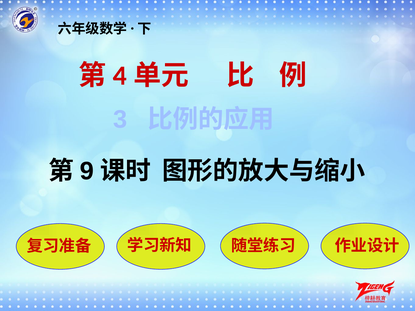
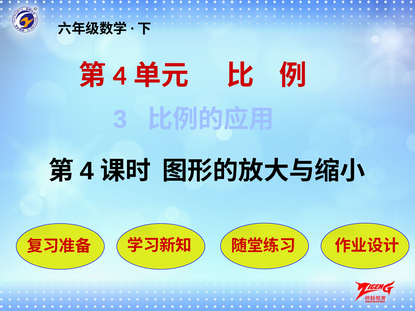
9: 9 -> 4
